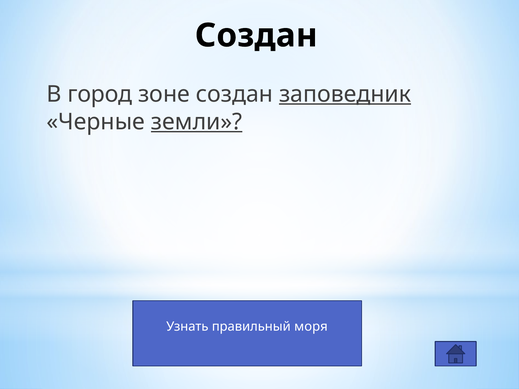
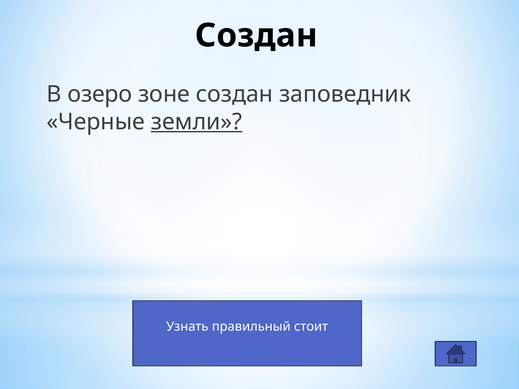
город: город -> озеро
заповедник underline: present -> none
моря: моря -> стоит
